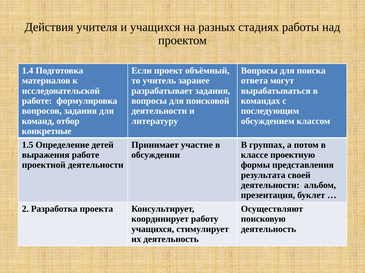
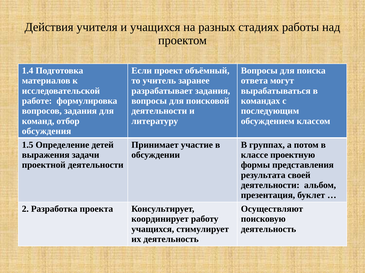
конкретные: конкретные -> обсуждения
выражения работе: работе -> задачи
